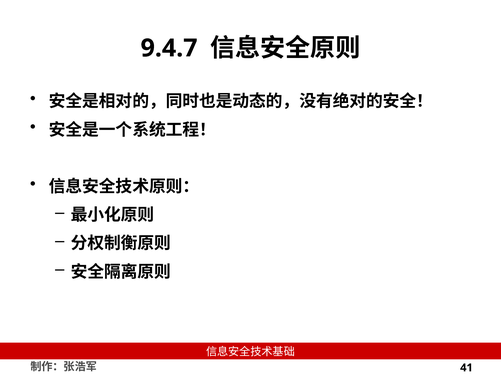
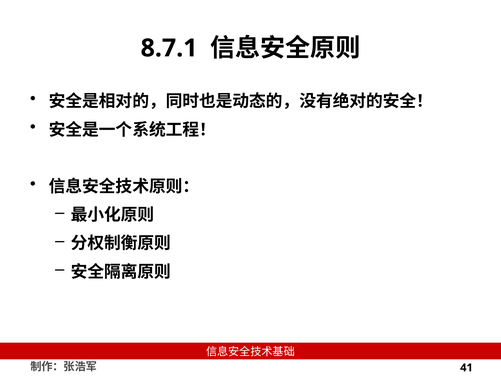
9.4.7: 9.4.7 -> 8.7.1
